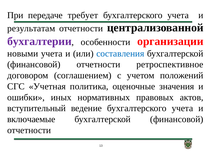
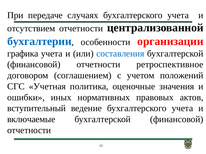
требует: требует -> случаях
результатам: результатам -> отсутствием
бухгалтерии colour: purple -> blue
новыми: новыми -> графика
